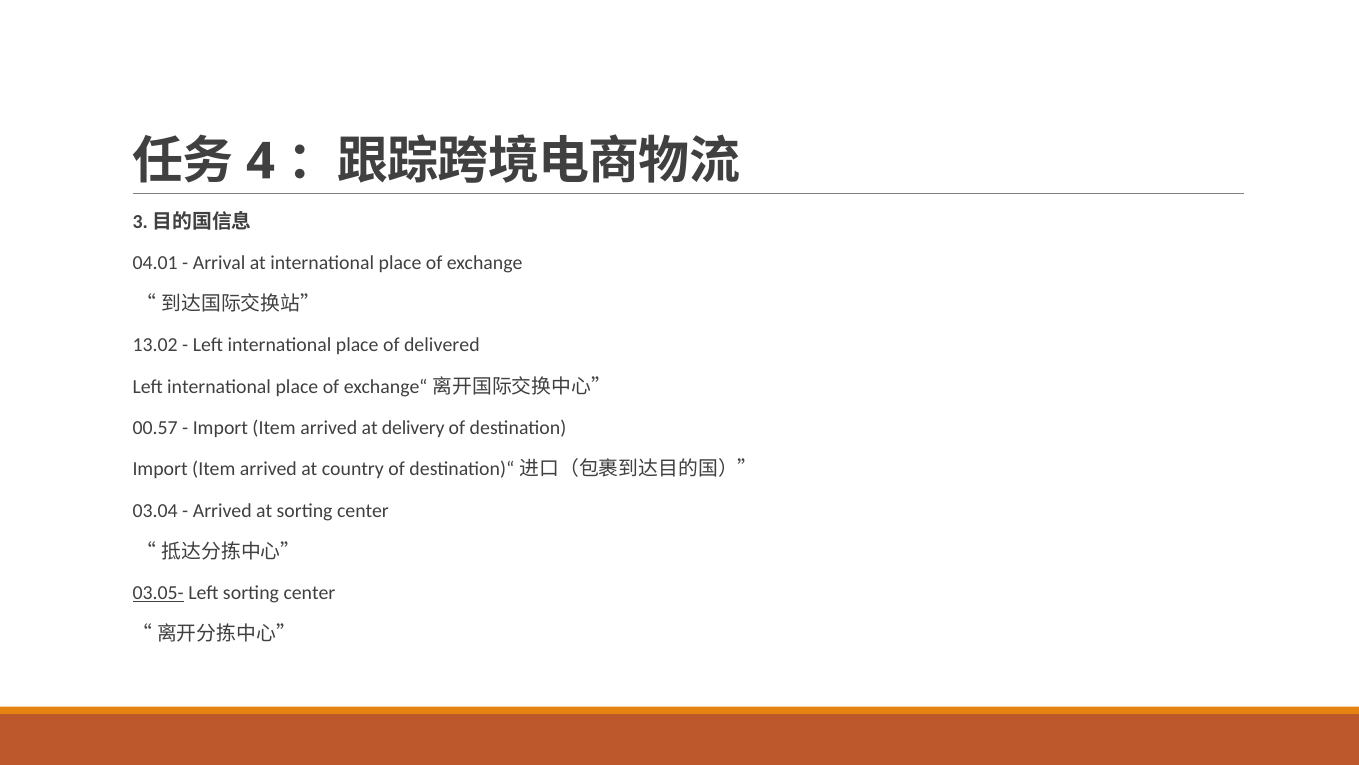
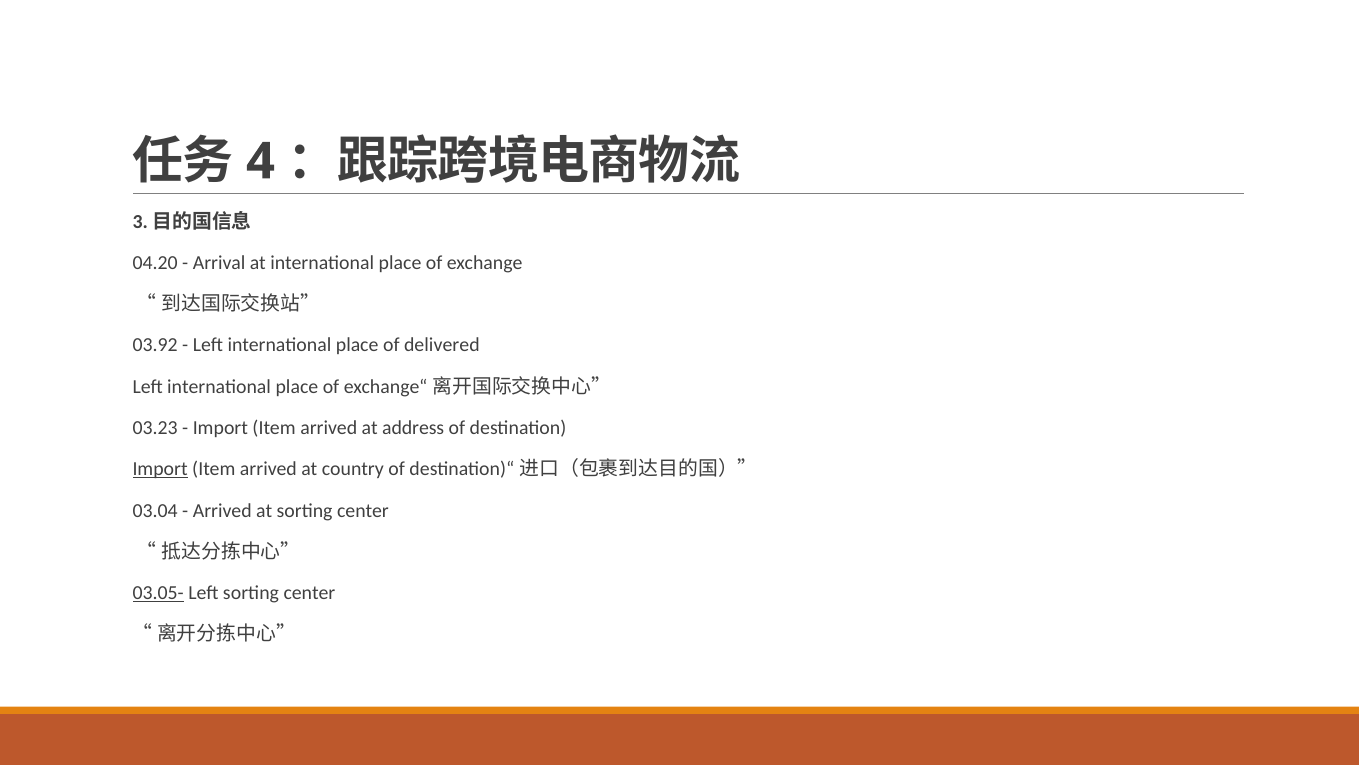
04.01: 04.01 -> 04.20
13.02: 13.02 -> 03.92
00.57: 00.57 -> 03.23
delivery: delivery -> address
Import at (160, 469) underline: none -> present
